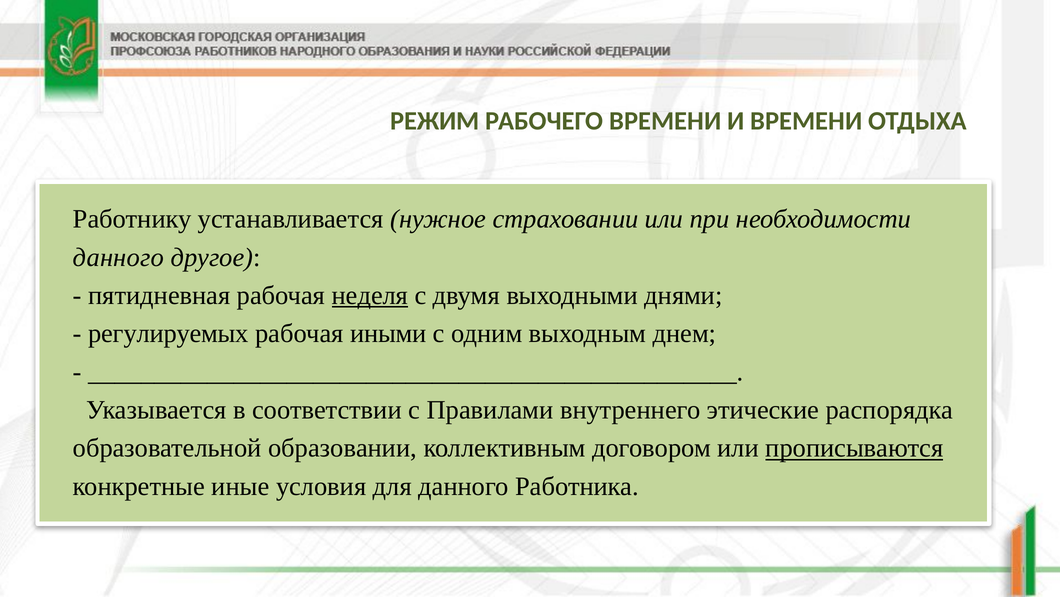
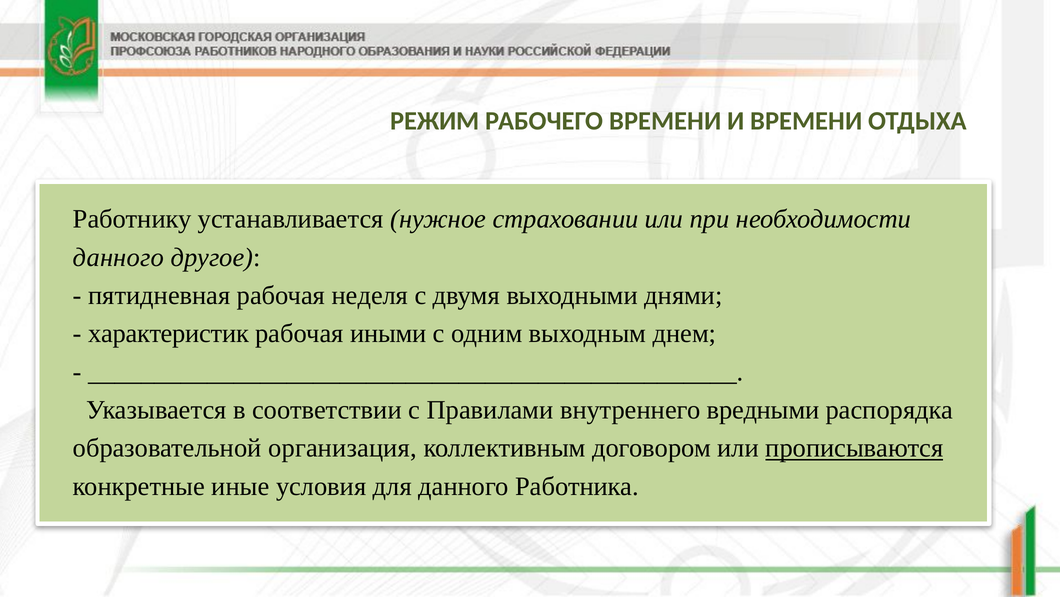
неделя underline: present -> none
регулируемых: регулируемых -> характеристик
этические: этические -> вредными
образовании: образовании -> организация
